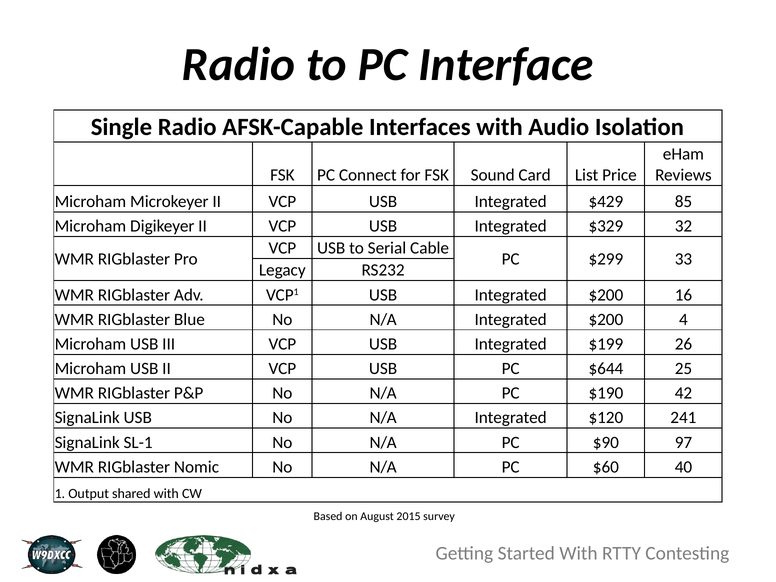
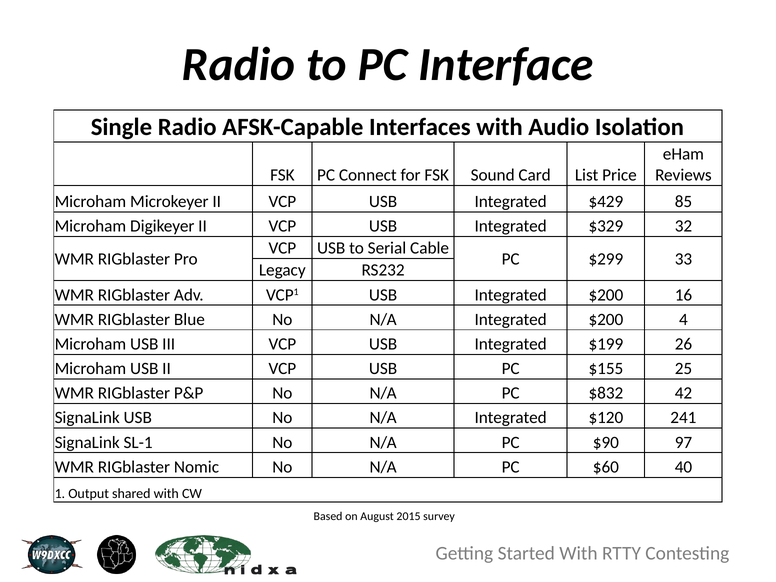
$644: $644 -> $155
$190: $190 -> $832
